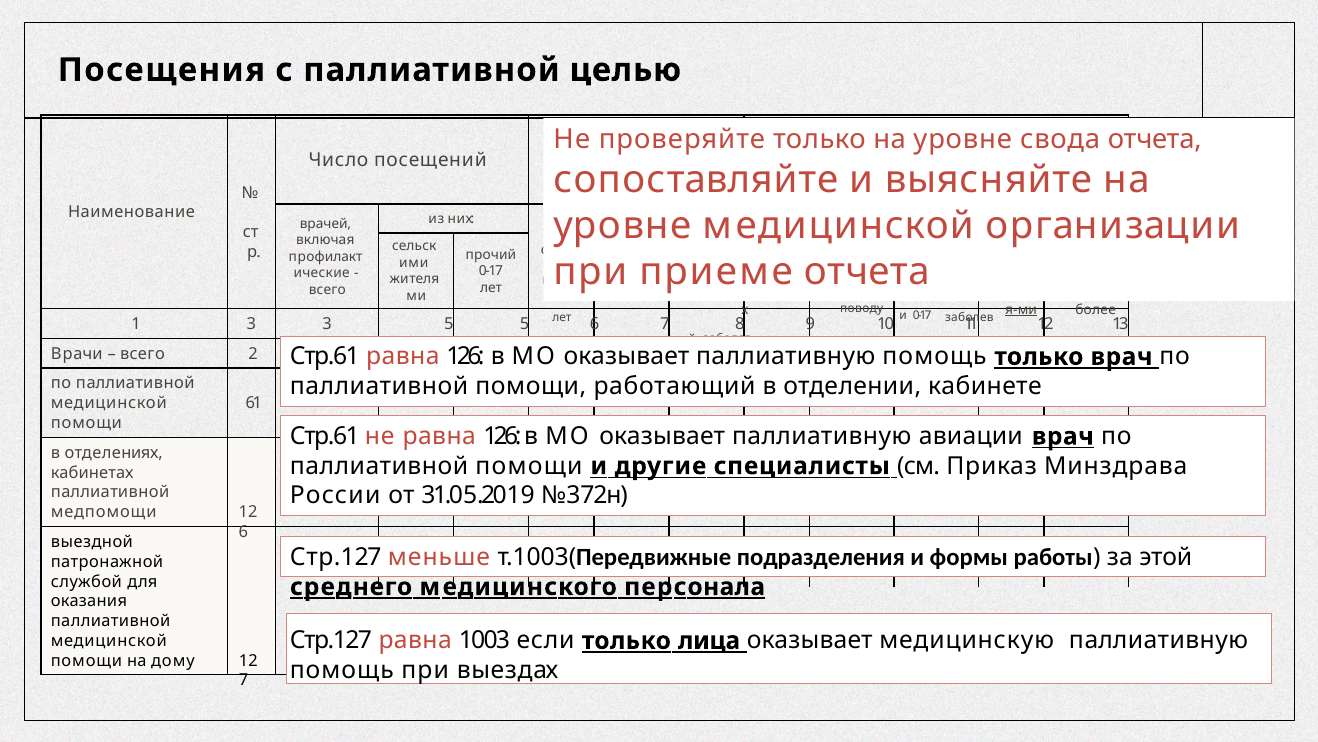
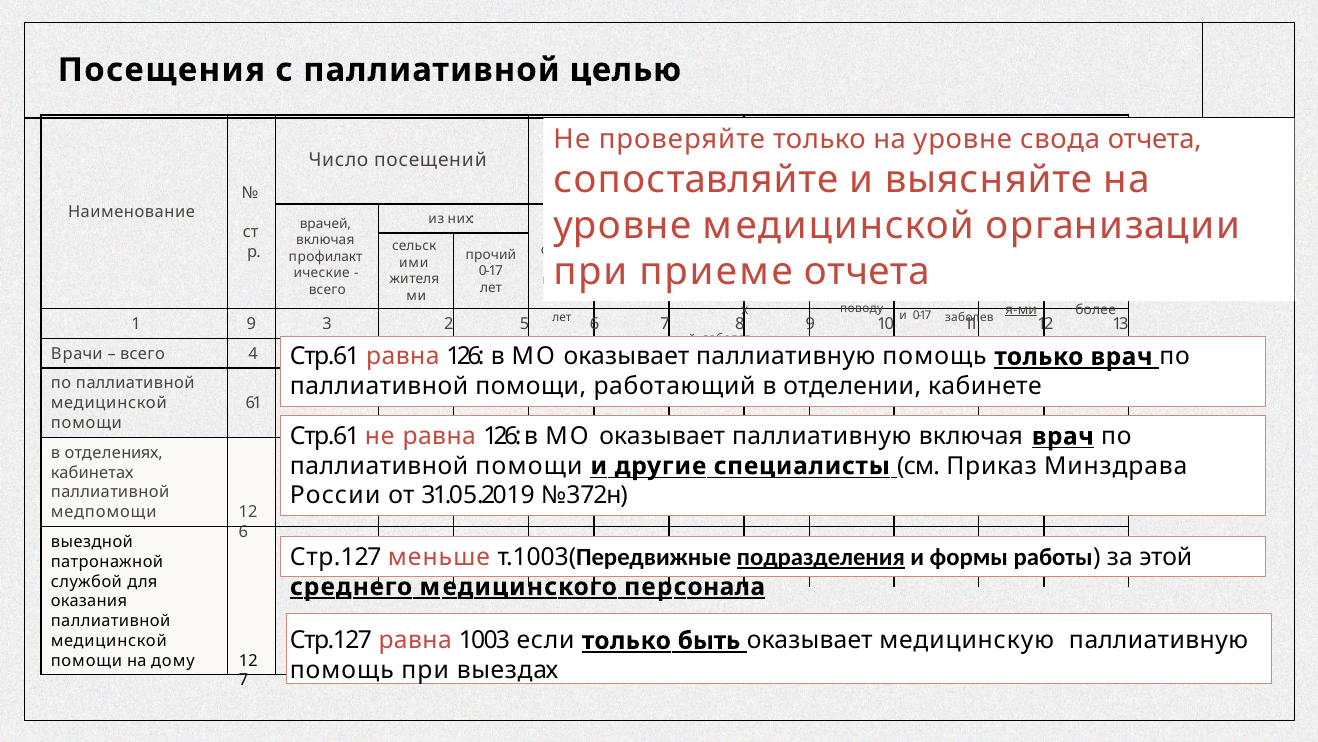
1 3: 3 -> 9
3 5: 5 -> 2
2: 2 -> 4
паллиативную авиации: авиации -> включая
подразделения underline: none -> present
лица: лица -> быть
